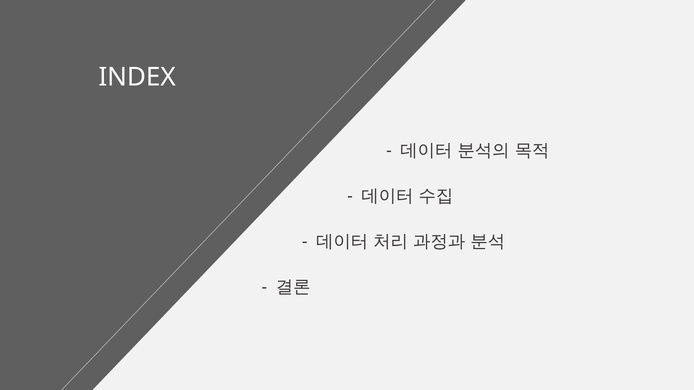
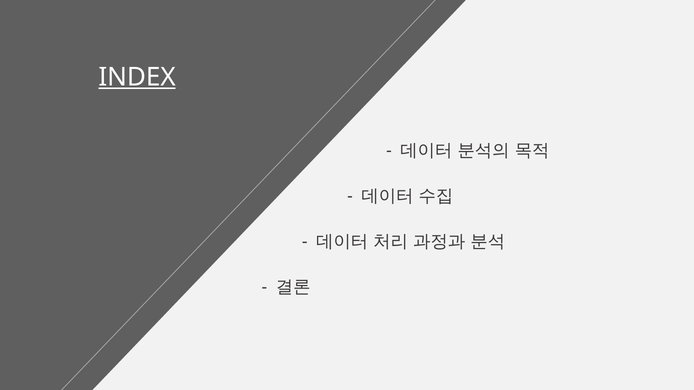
INDEX underline: none -> present
